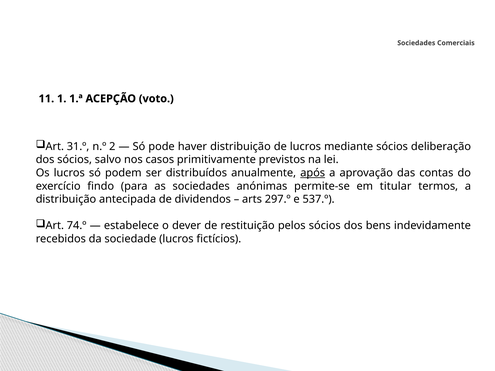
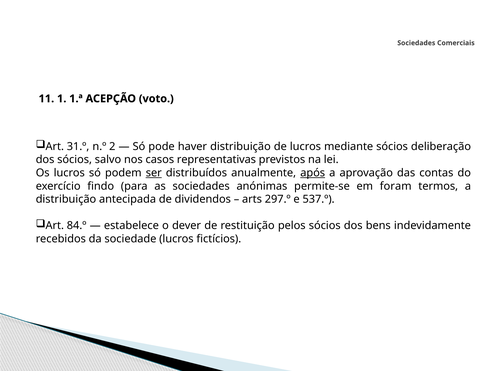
primitivamente: primitivamente -> representativas
ser underline: none -> present
titular: titular -> foram
74.º: 74.º -> 84.º
